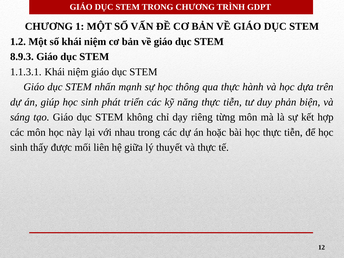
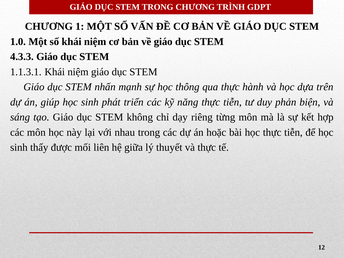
1.2: 1.2 -> 1.0
8.9.3: 8.9.3 -> 4.3.3
